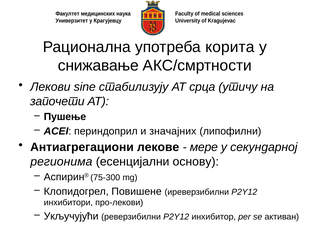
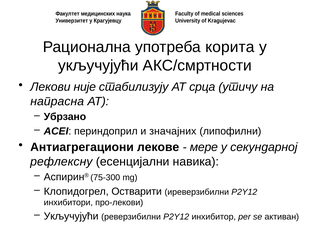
снижавање at (98, 66): снижавање -> укључујући
sine: sine -> није
започети: започети -> напрасна
Пушење: Пушење -> Убрзано
регионима: регионима -> рефлексну
основу: основу -> навика
Повишене: Повишене -> Остварити
